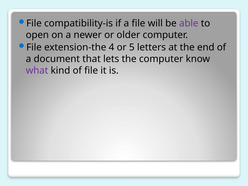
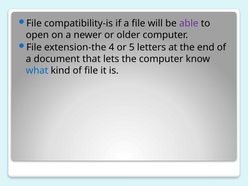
what colour: purple -> blue
